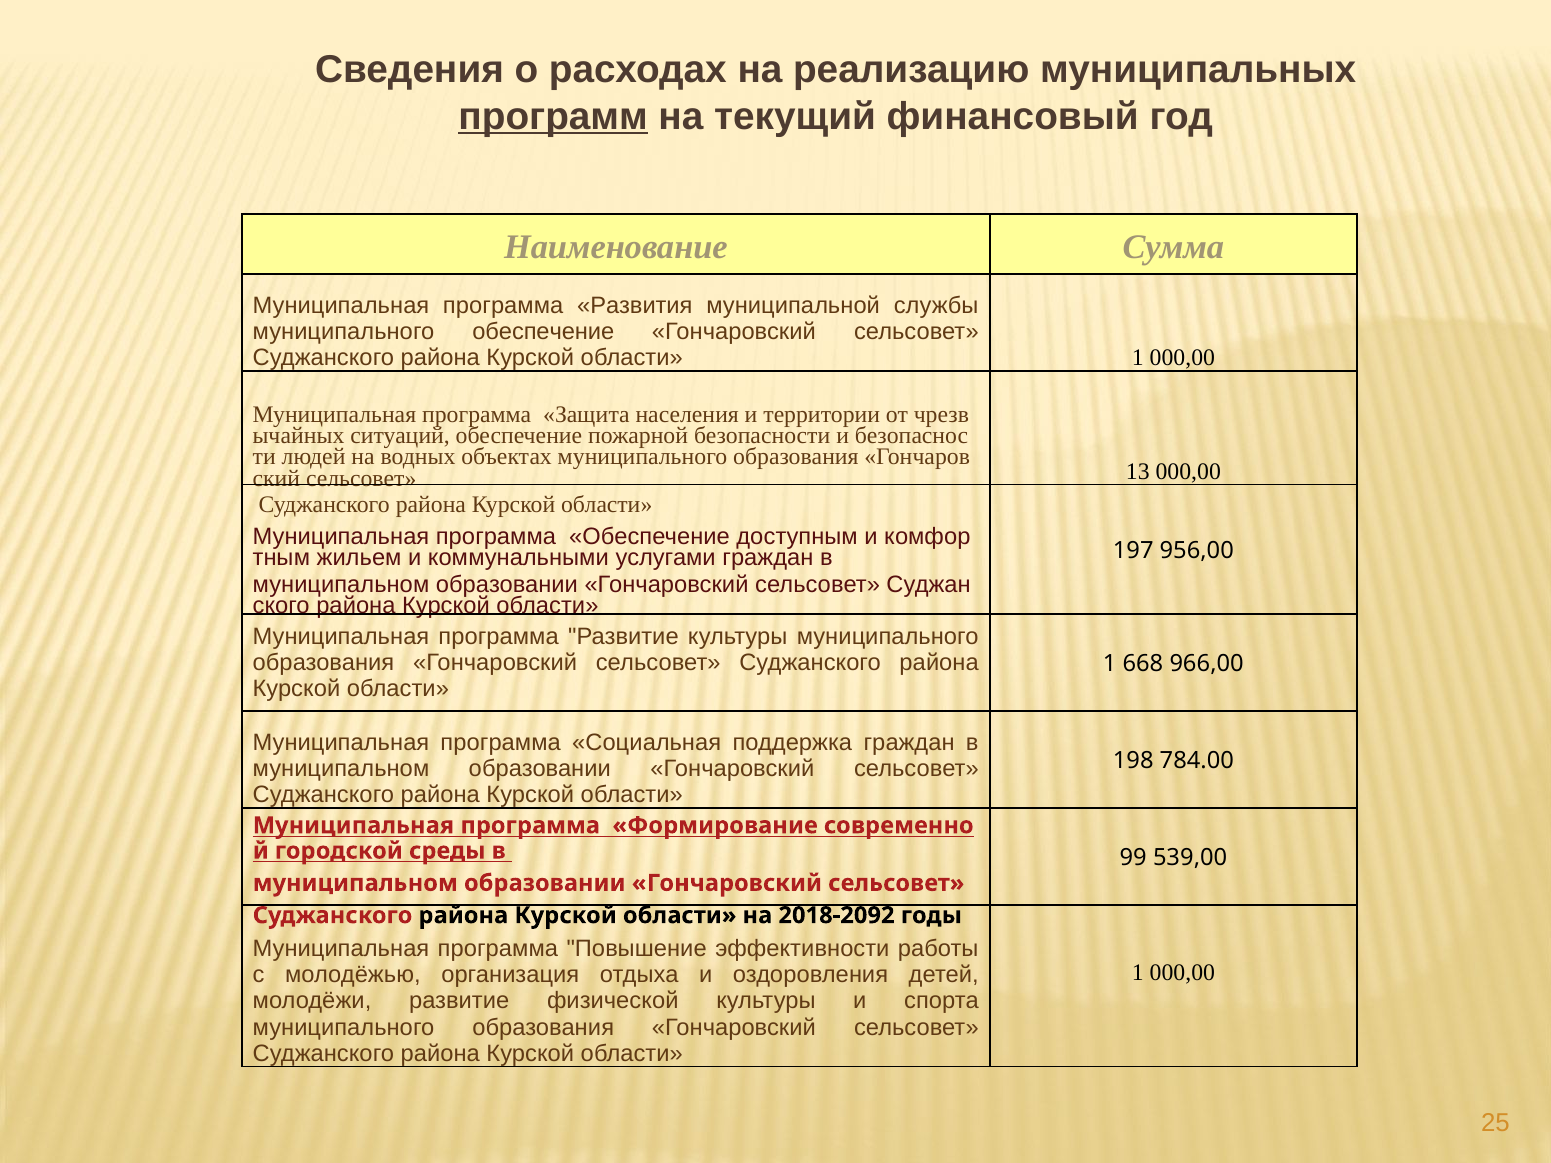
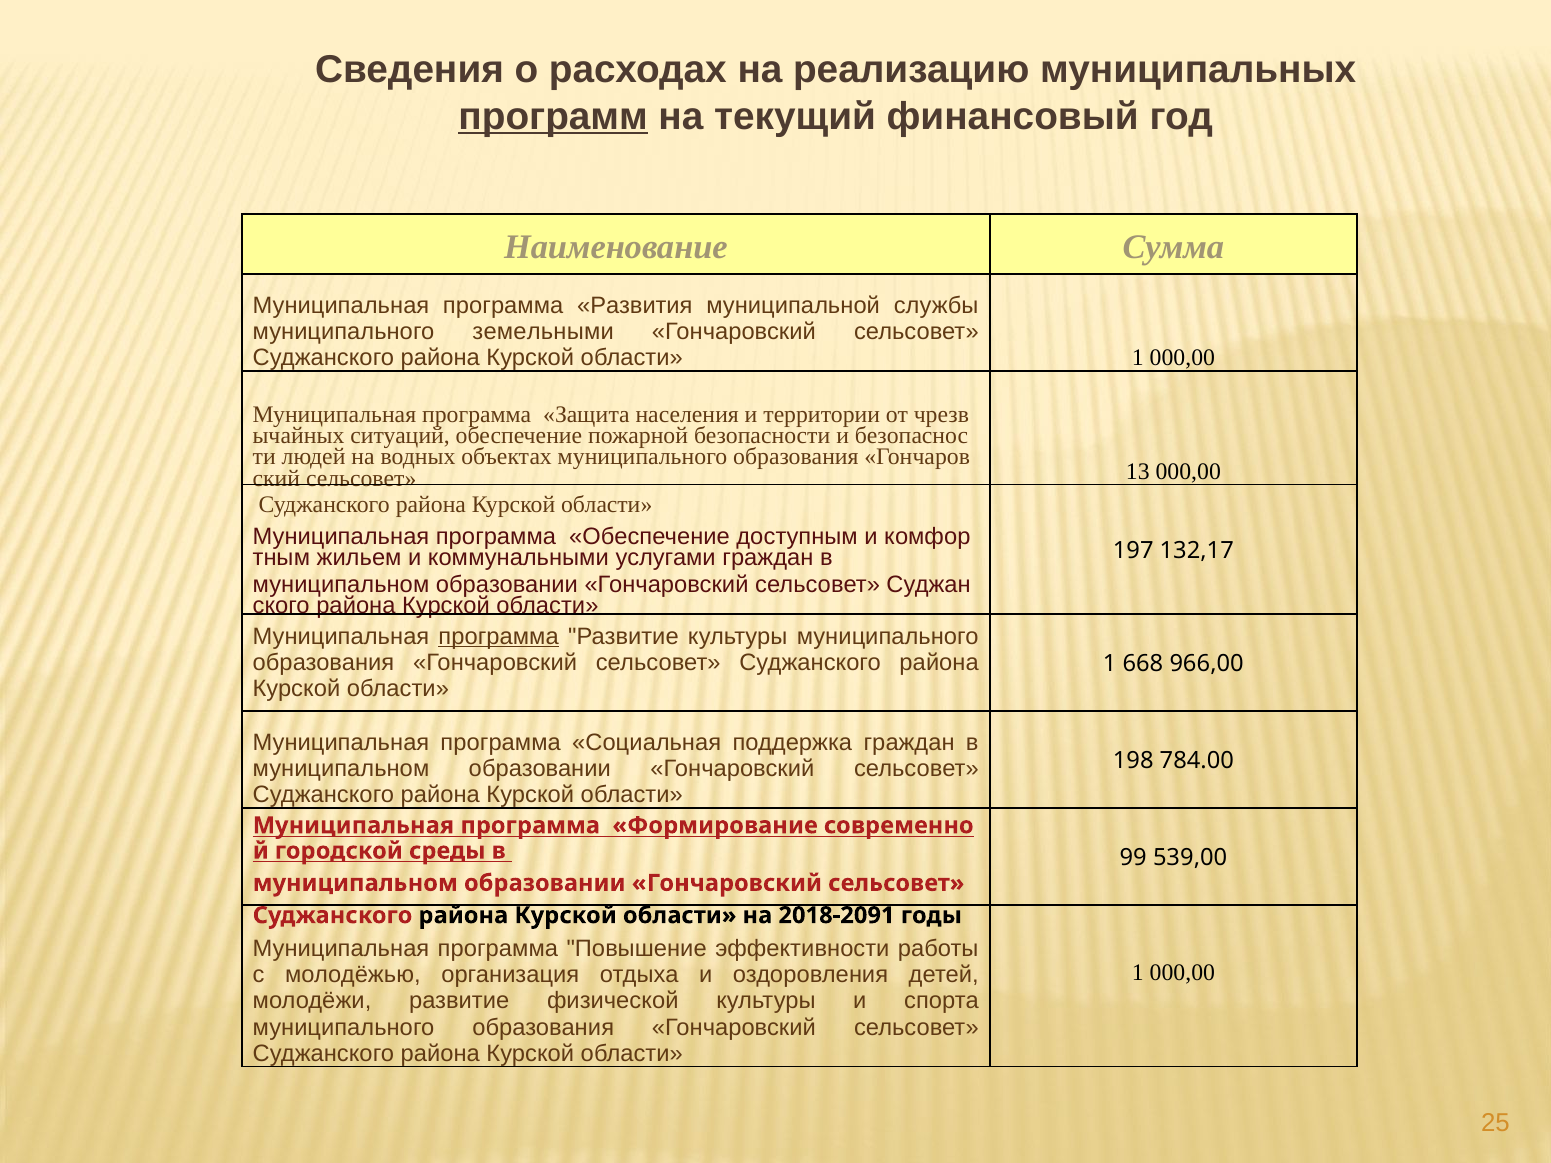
муниципального обеспечение: обеспечение -> земельными
956,00: 956,00 -> 132,17
программа at (499, 636) underline: none -> present
2018-2092: 2018-2092 -> 2018-2091
